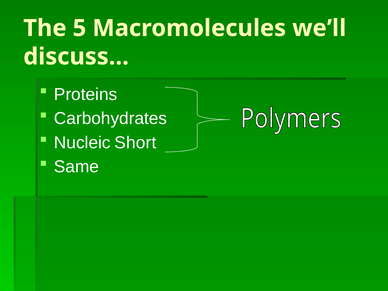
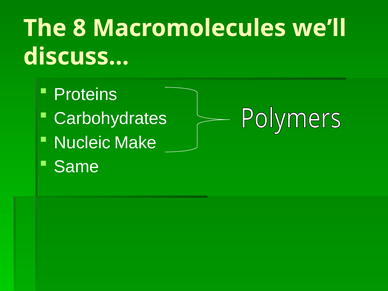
5: 5 -> 8
Short: Short -> Make
